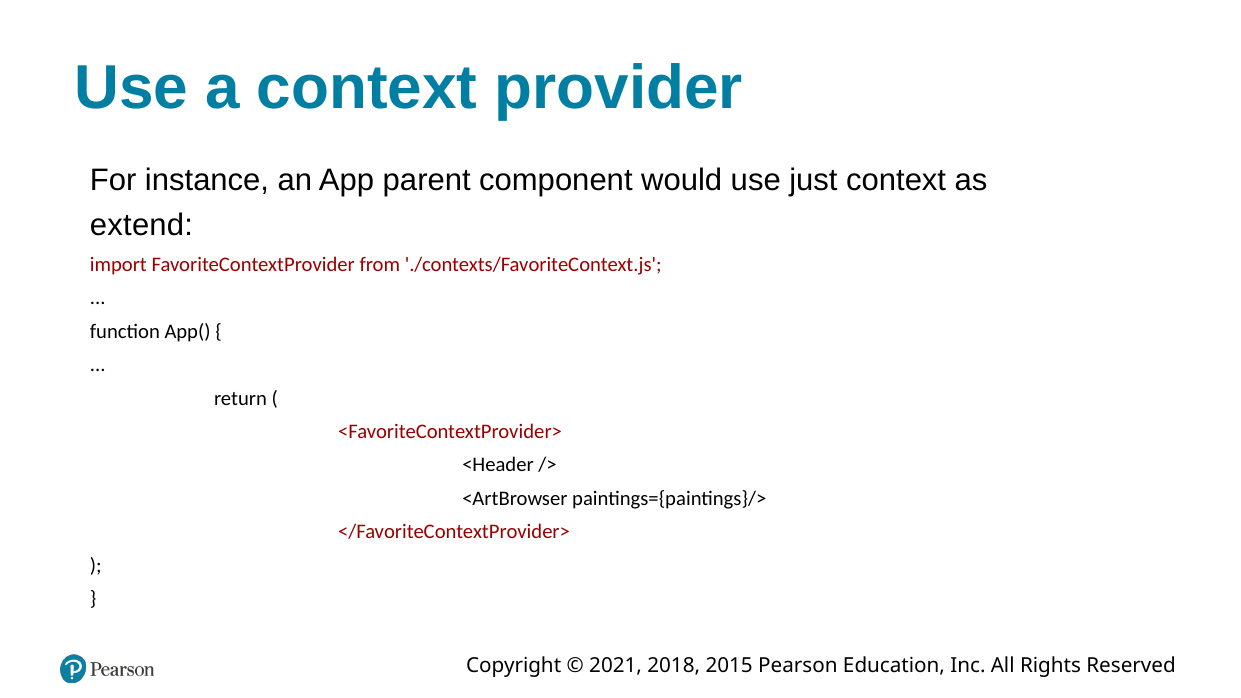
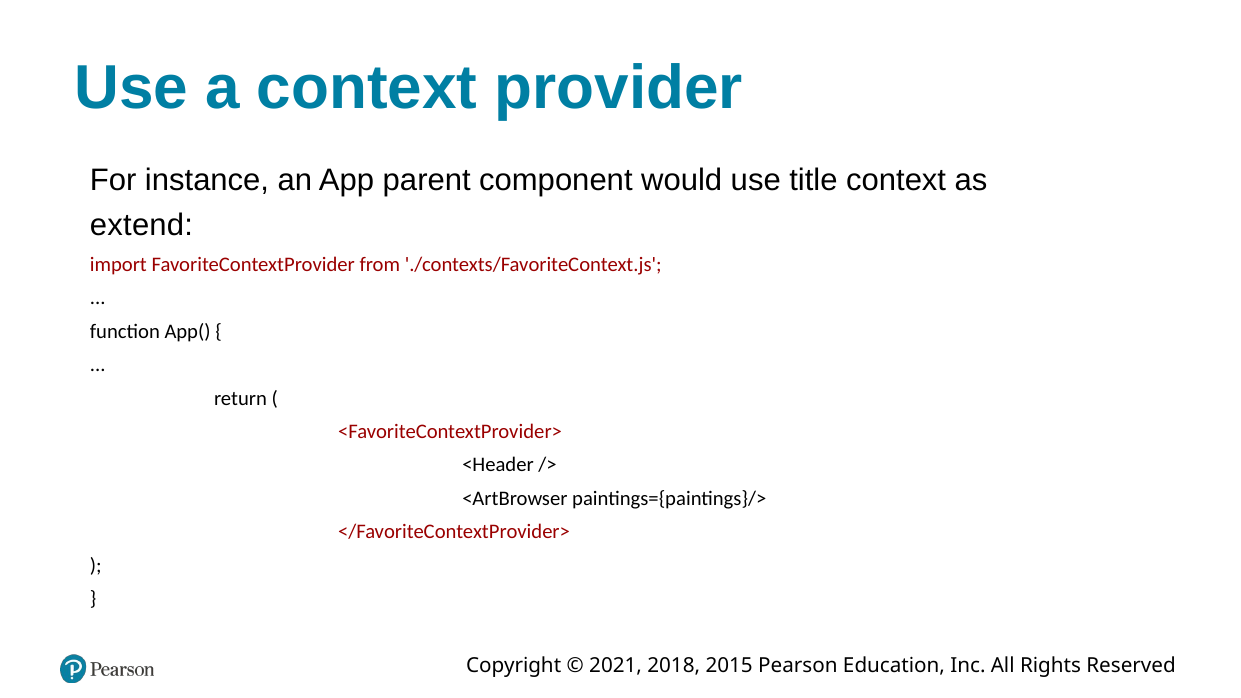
just: just -> title
